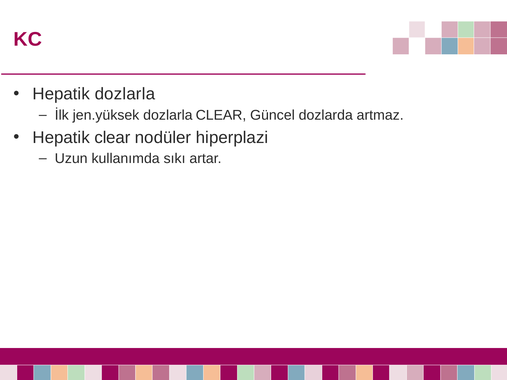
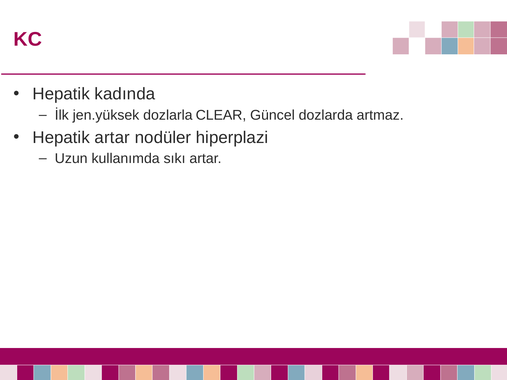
Hepatik dozlarla: dozlarla -> kadında
Hepatik clear: clear -> artar
